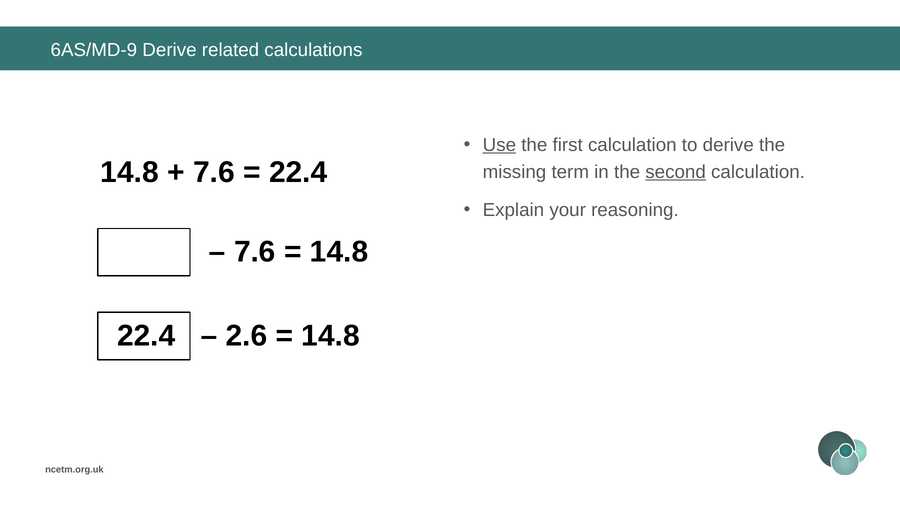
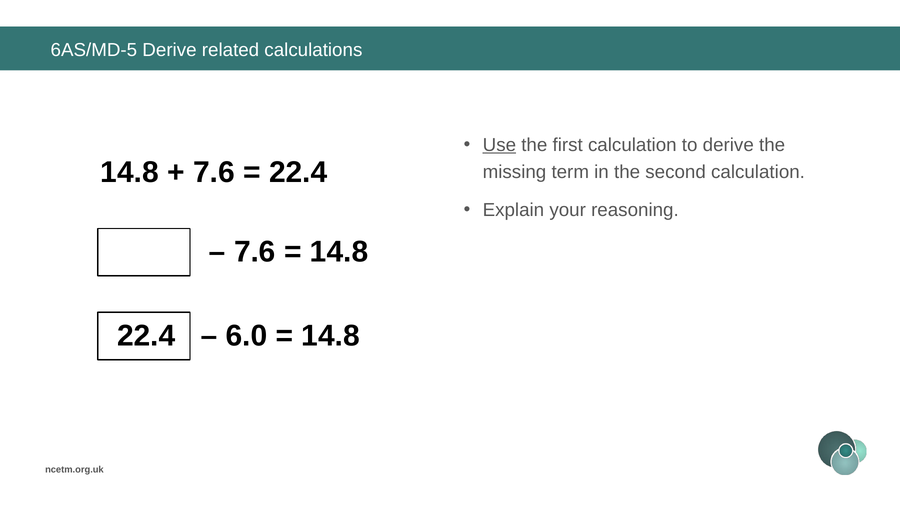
6AS/MD-9: 6AS/MD-9 -> 6AS/MD-5
second underline: present -> none
2.6: 2.6 -> 6.0
